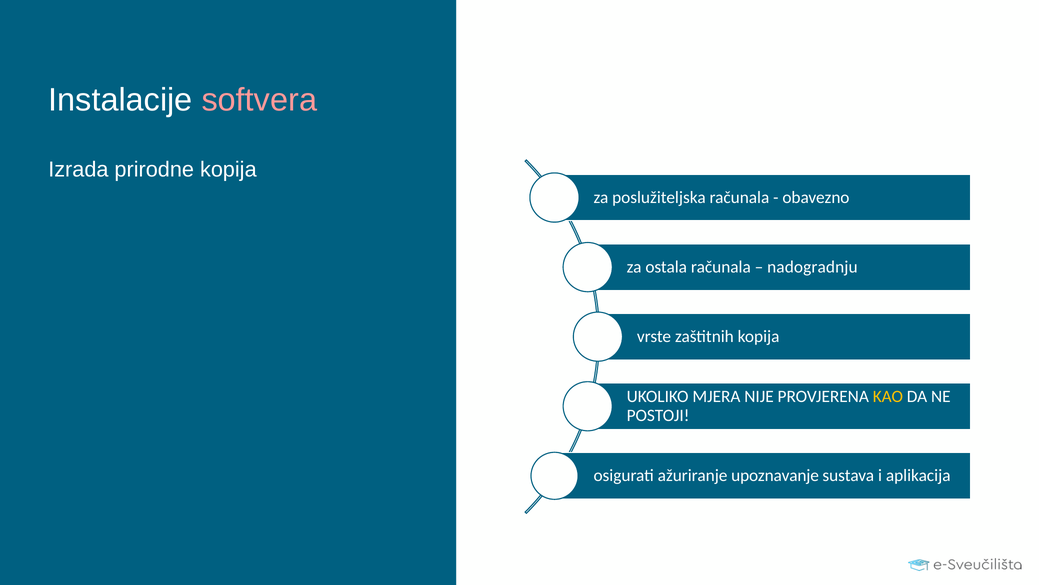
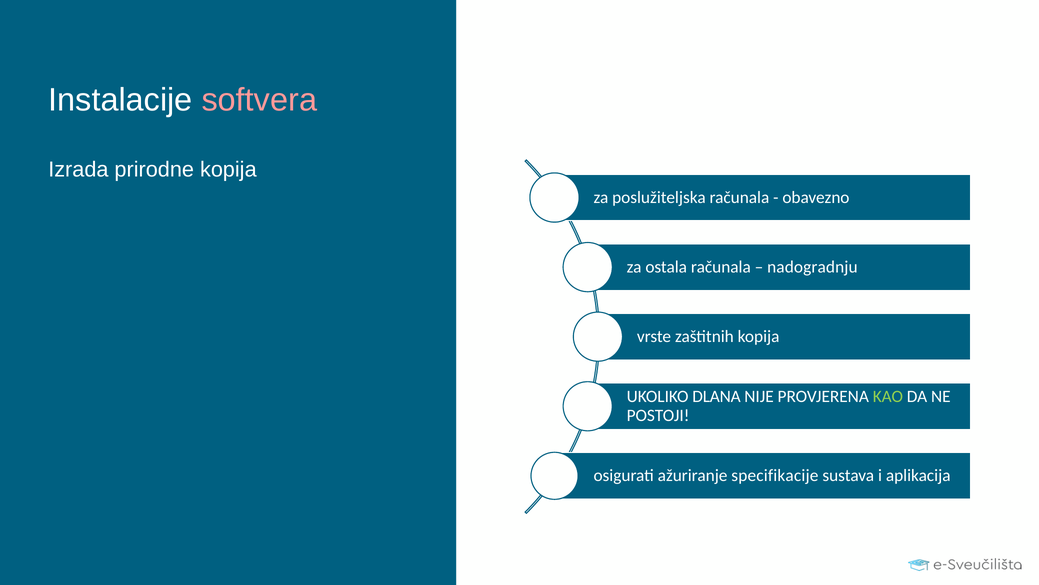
MJERA: MJERA -> DLANA
KAO colour: yellow -> light green
upoznavanje: upoznavanje -> specifikacije
